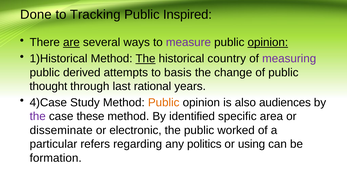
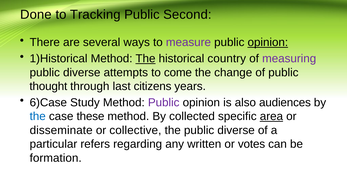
Inspired: Inspired -> Second
are underline: present -> none
derived at (82, 73): derived -> diverse
basis: basis -> come
rational: rational -> citizens
4)Case: 4)Case -> 6)Case
Public at (164, 103) colour: orange -> purple
the at (38, 117) colour: purple -> blue
identified: identified -> collected
area underline: none -> present
electronic: electronic -> collective
the public worked: worked -> diverse
politics: politics -> written
using: using -> votes
